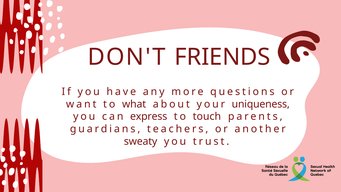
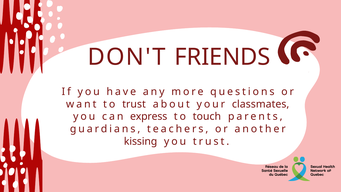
to what: what -> trust
uniqueness: uniqueness -> classmates
sweaty: sweaty -> kissing
